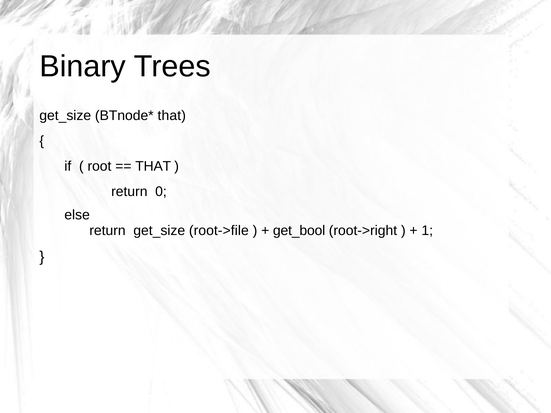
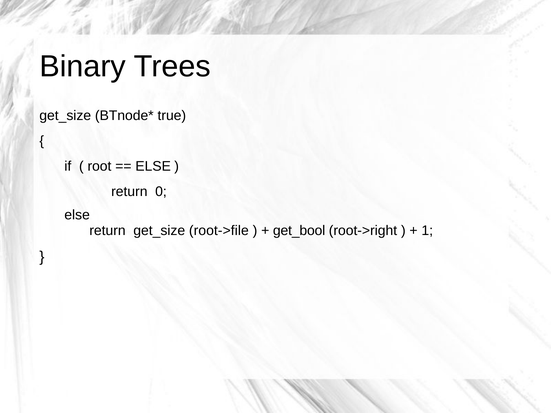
that at (172, 116): that -> true
THAT at (153, 166): THAT -> ELSE
